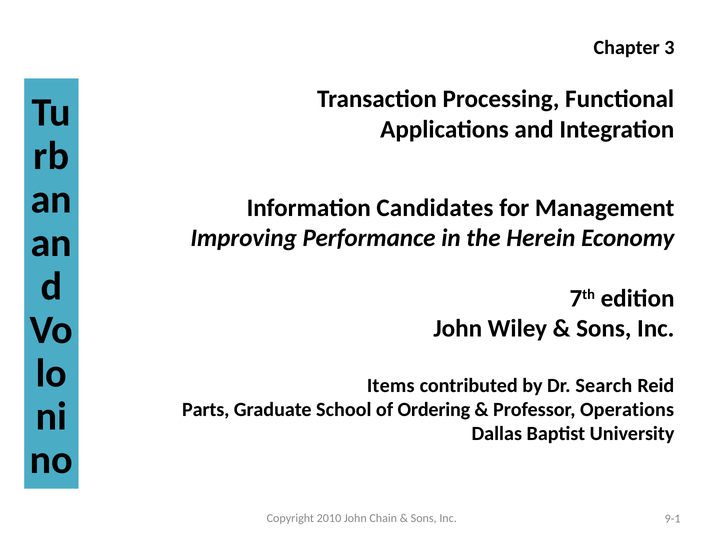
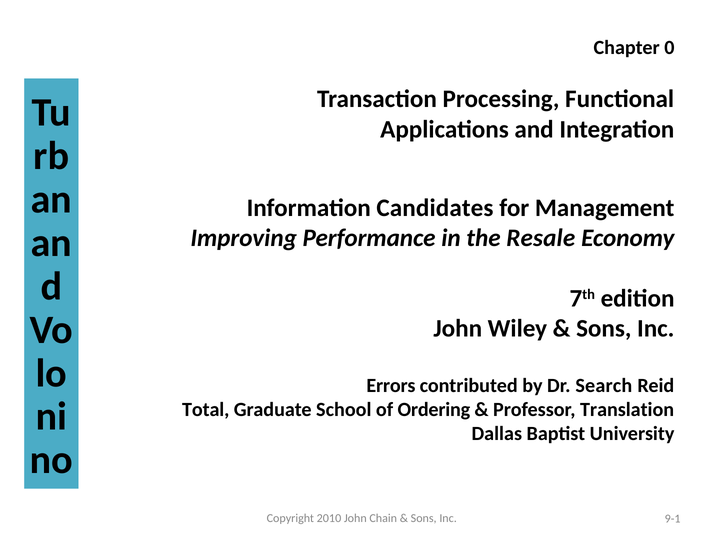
3: 3 -> 0
Herein: Herein -> Resale
Items: Items -> Errors
Parts: Parts -> Total
Operations: Operations -> Translation
